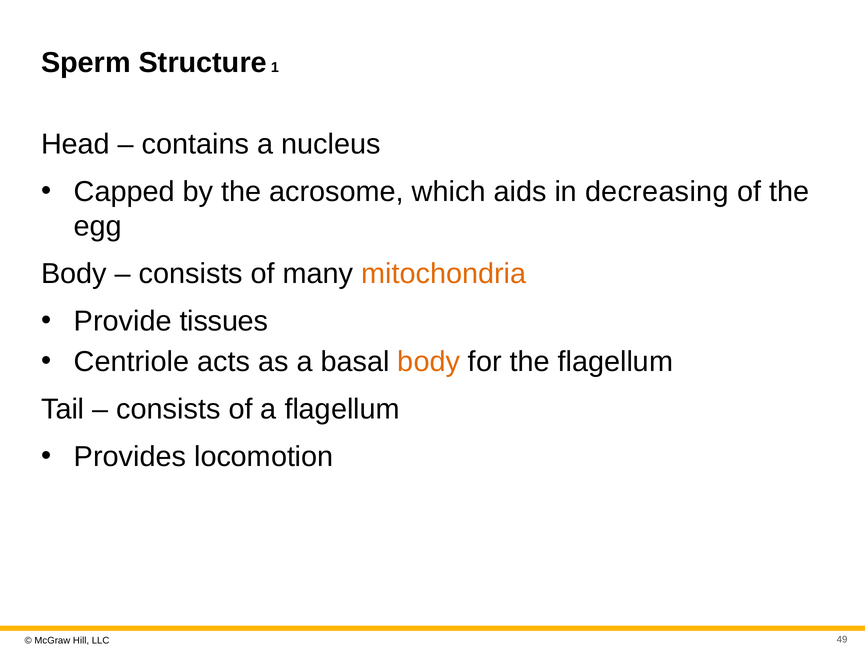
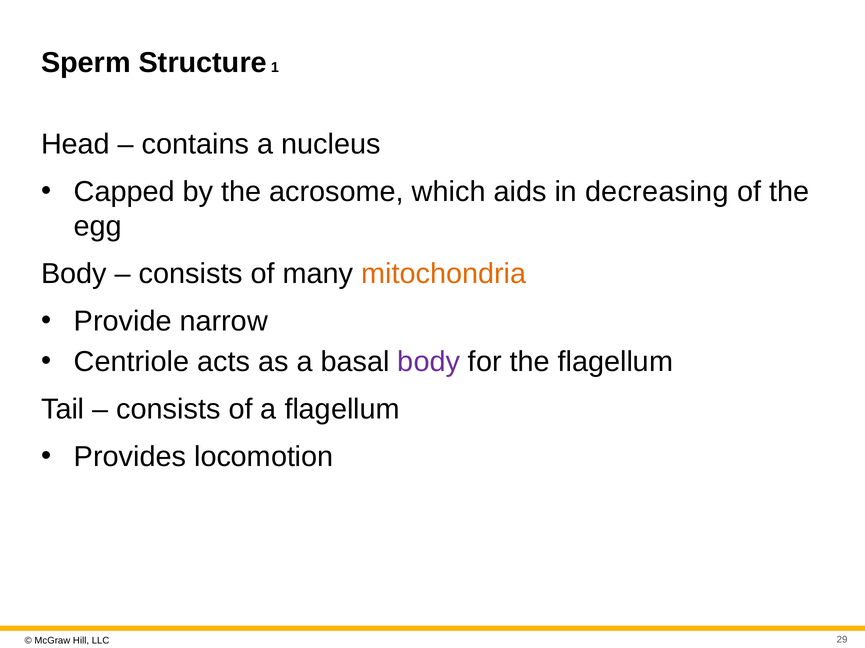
tissues: tissues -> narrow
body at (429, 362) colour: orange -> purple
49: 49 -> 29
